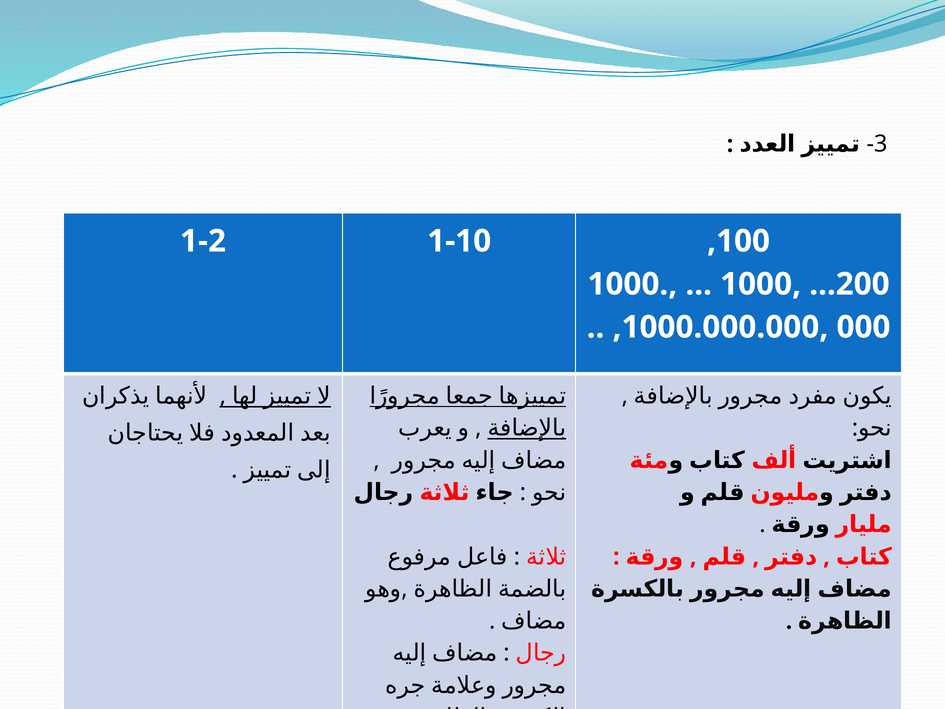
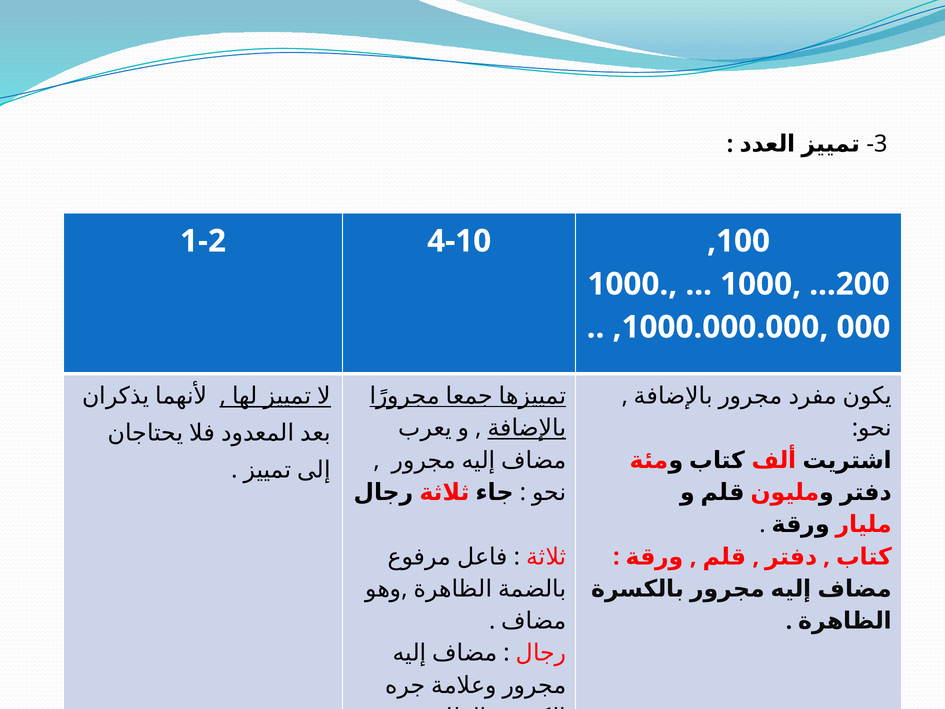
1-10: 1-10 -> 4-10
